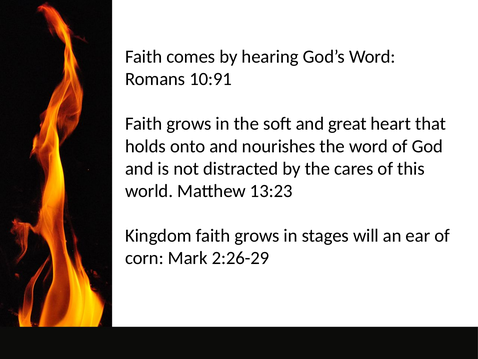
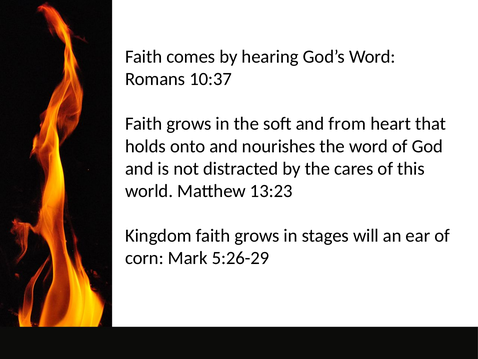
10:91: 10:91 -> 10:37
great: great -> from
2:26-29: 2:26-29 -> 5:26-29
